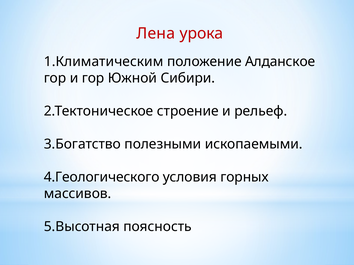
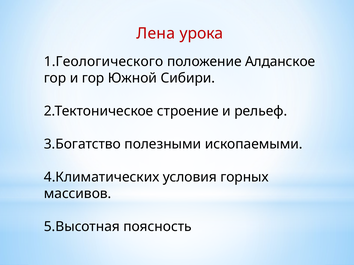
1.Климатическим: 1.Климатическим -> 1.Геологического
4.Геологического: 4.Геологического -> 4.Климатических
